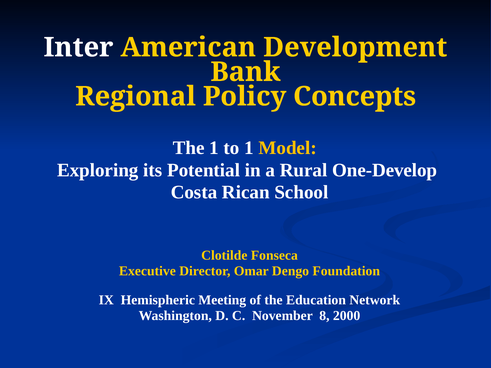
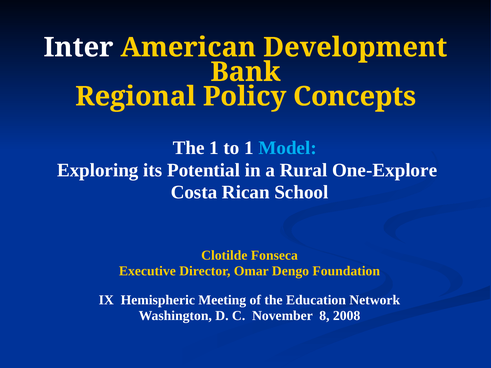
Model colour: yellow -> light blue
One-Develop: One-Develop -> One-Explore
2000: 2000 -> 2008
